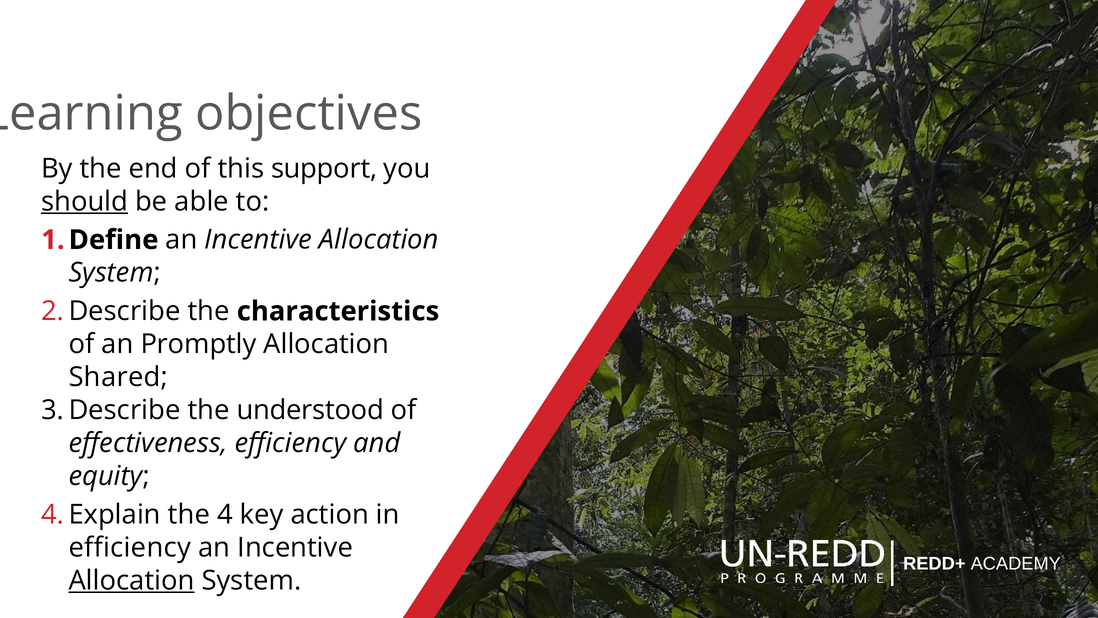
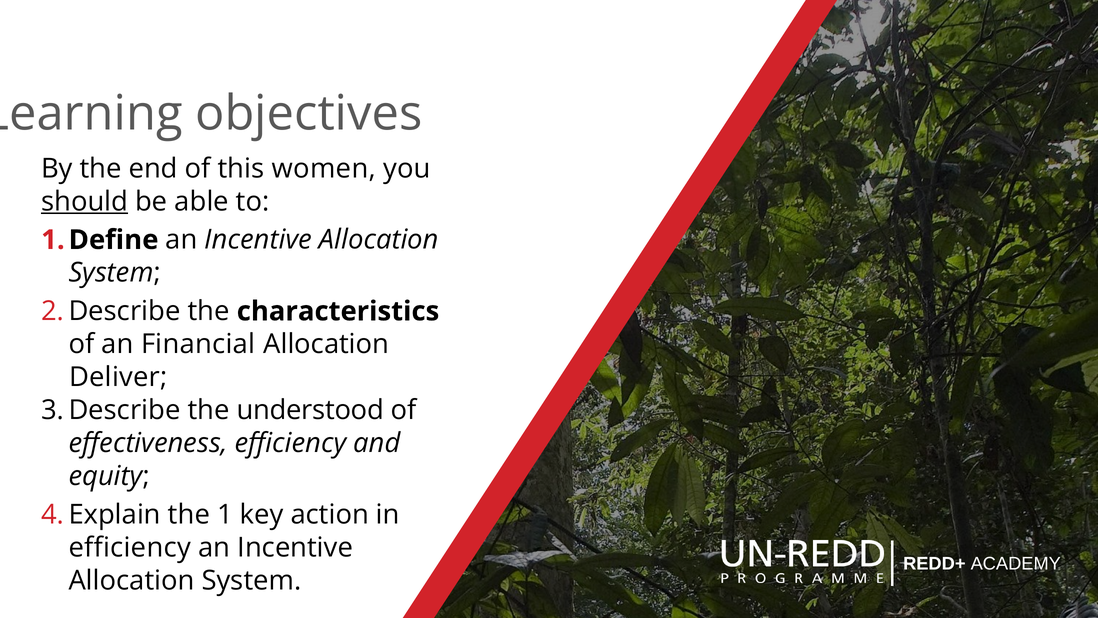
support: support -> women
Promptly: Promptly -> Financial
Shared: Shared -> Deliver
4: 4 -> 1
Allocation at (132, 580) underline: present -> none
